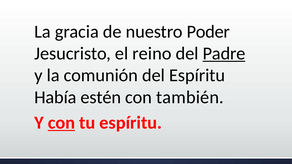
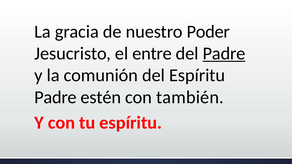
reino: reino -> entre
Había at (55, 97): Había -> Padre
con at (61, 123) underline: present -> none
